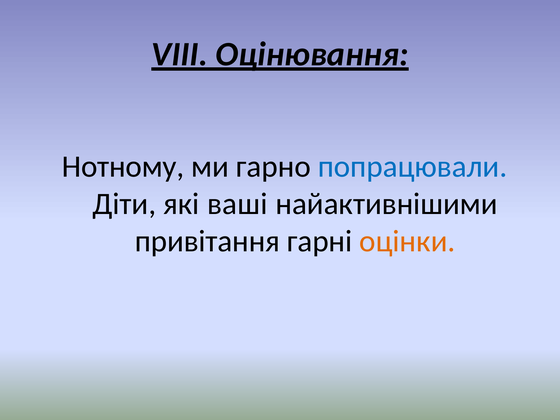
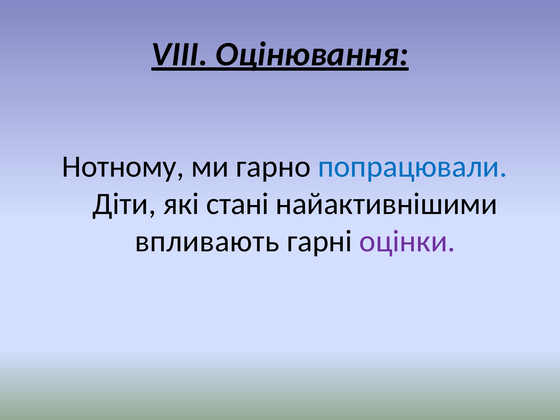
ваші: ваші -> стані
привітання: привітання -> впливають
оцінки colour: orange -> purple
